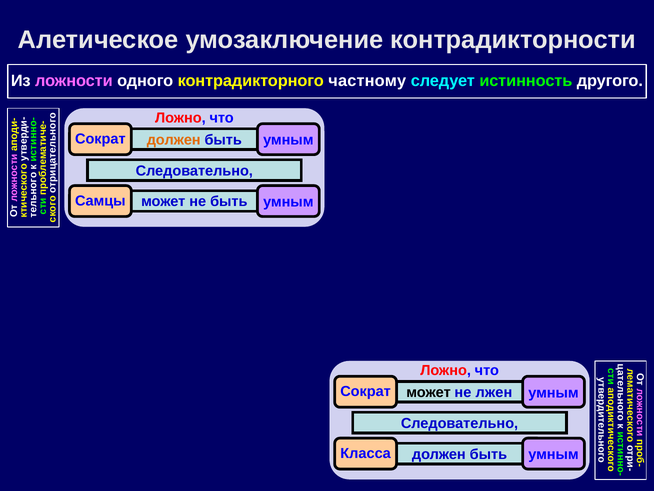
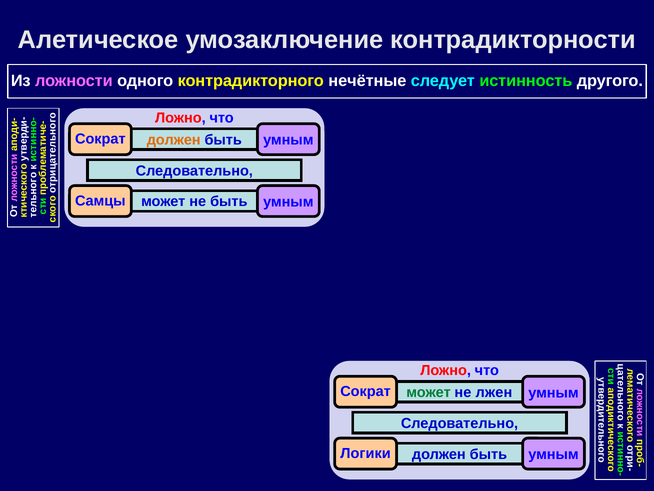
частному: частному -> нечётные
может at (428, 392) colour: black -> green
Класса: Класса -> Логики
